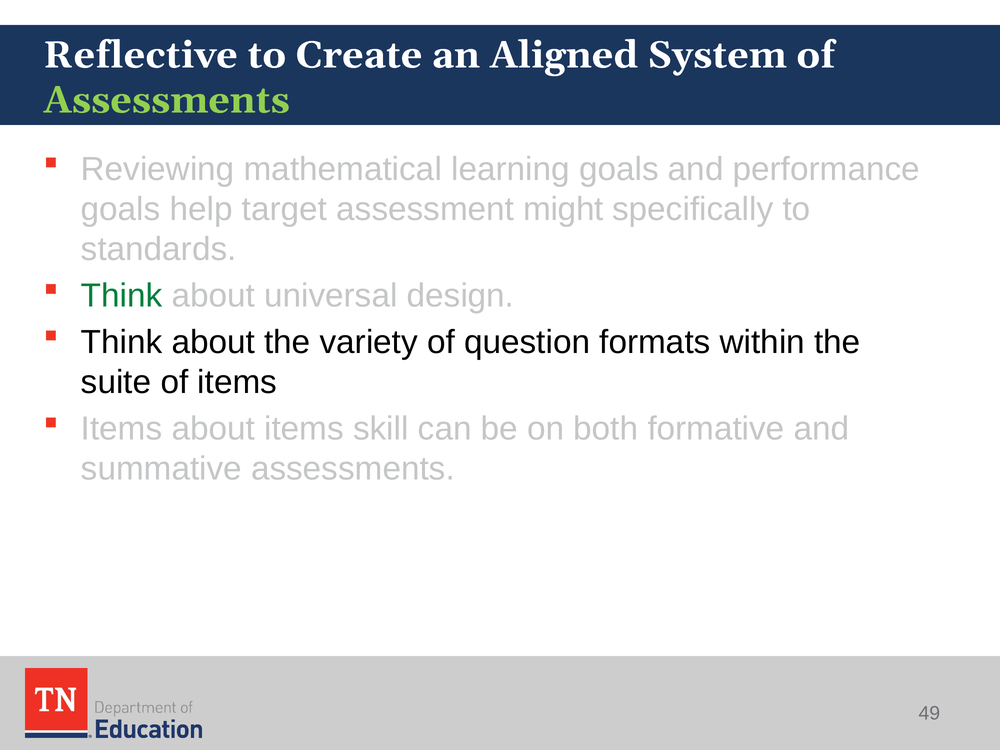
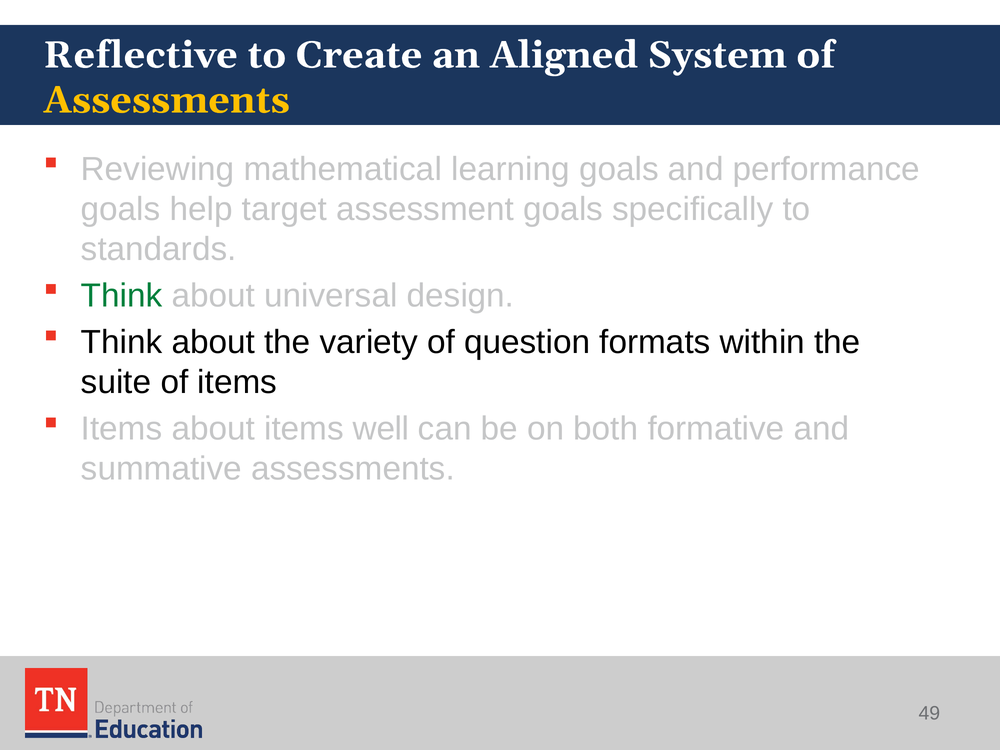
Assessments at (167, 100) colour: light green -> yellow
assessment might: might -> goals
skill: skill -> well
